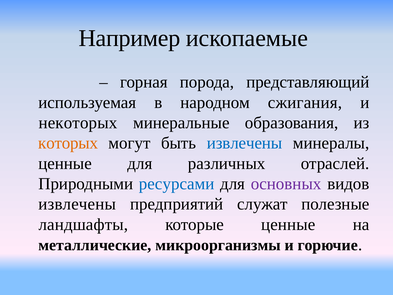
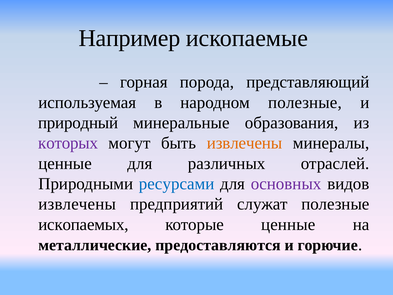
народном сжигания: сжигания -> полезные
некоторых: некоторых -> природный
которых colour: orange -> purple
извлечены at (245, 143) colour: blue -> orange
ландшафты: ландшафты -> ископаемых
микроорганизмы: микроорганизмы -> предоставляются
